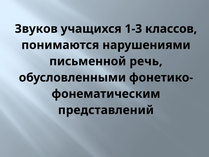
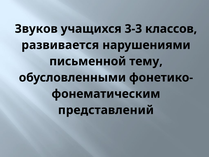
1-3: 1-3 -> 3-3
понимаются: понимаются -> развивается
речь: речь -> тему
